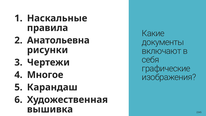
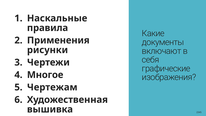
Анатольевна: Анатольевна -> Применения
Карандаш: Карандаш -> Чертежам
